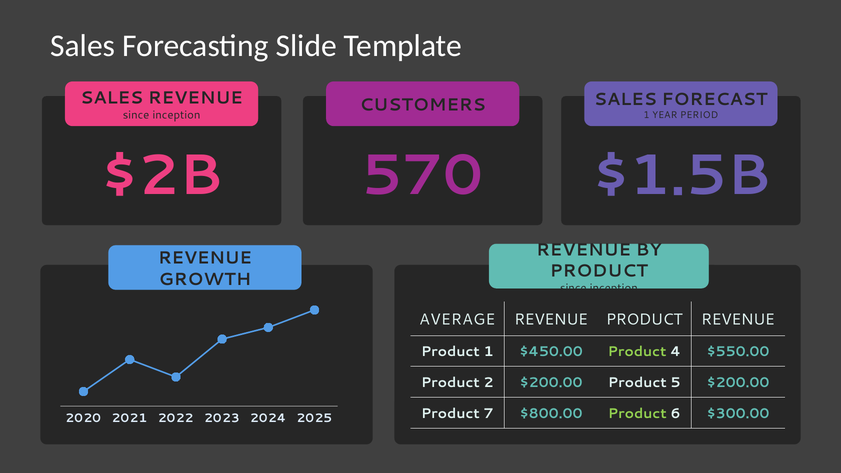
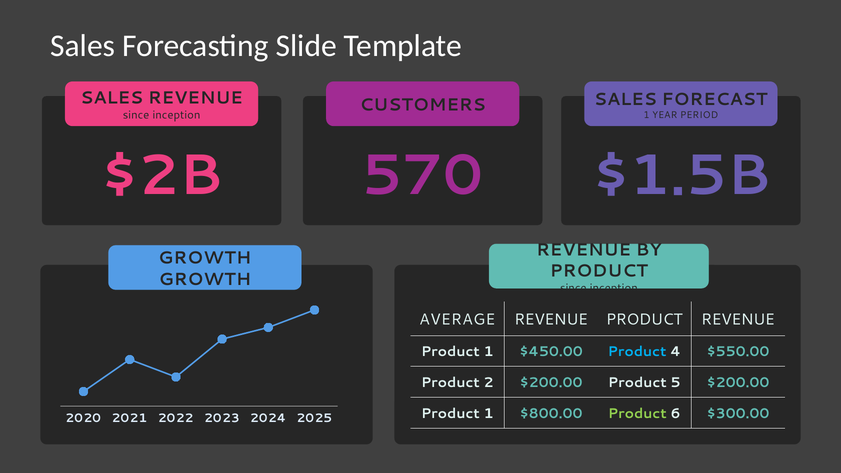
REVENUE at (205, 258): REVENUE -> GROWTH
Product at (637, 352) colour: light green -> light blue
7 at (489, 414): 7 -> 1
